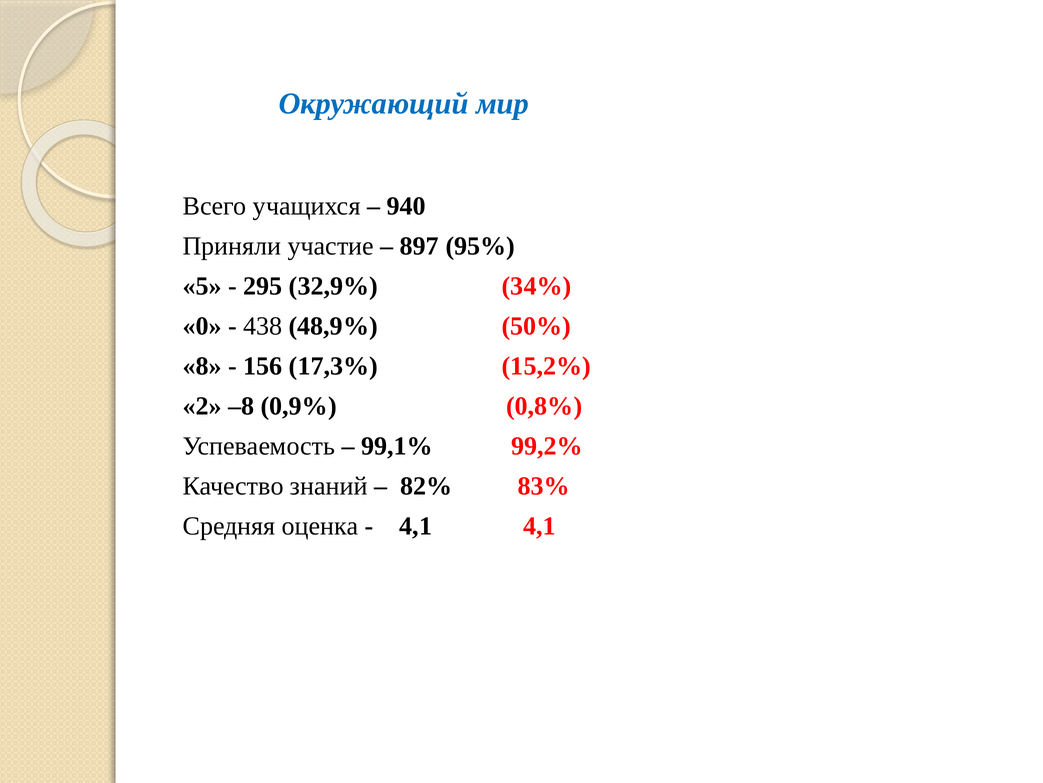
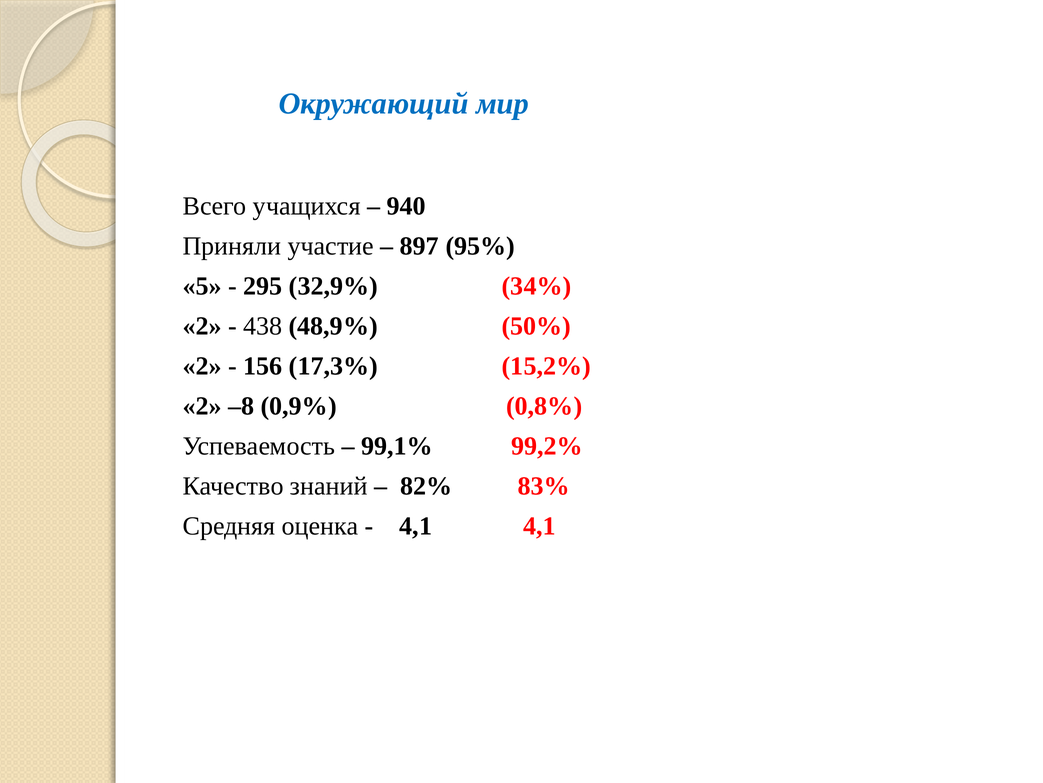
0 at (202, 326): 0 -> 2
8 at (202, 366): 8 -> 2
